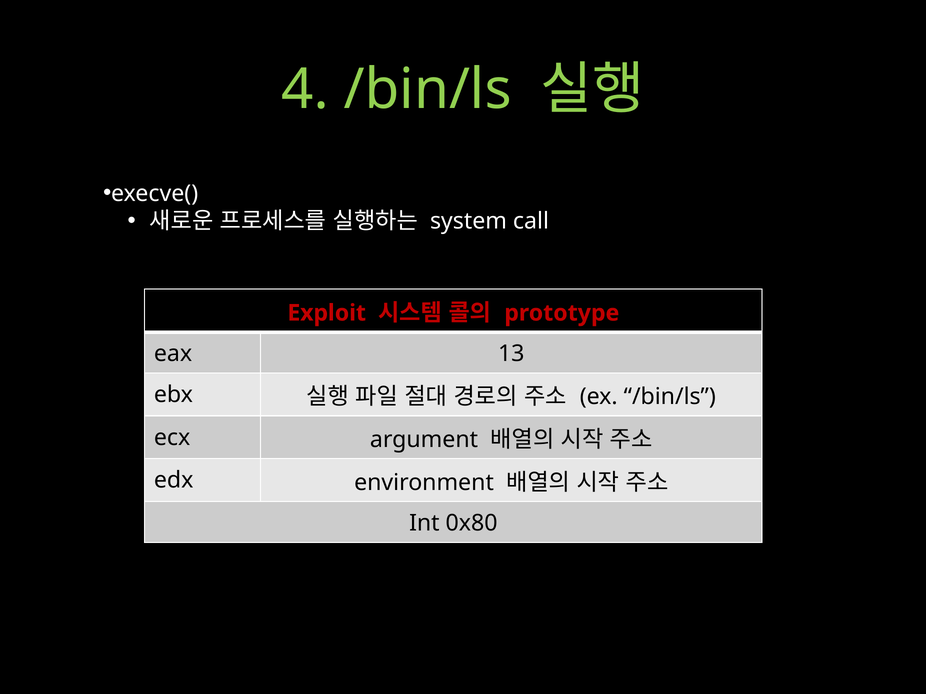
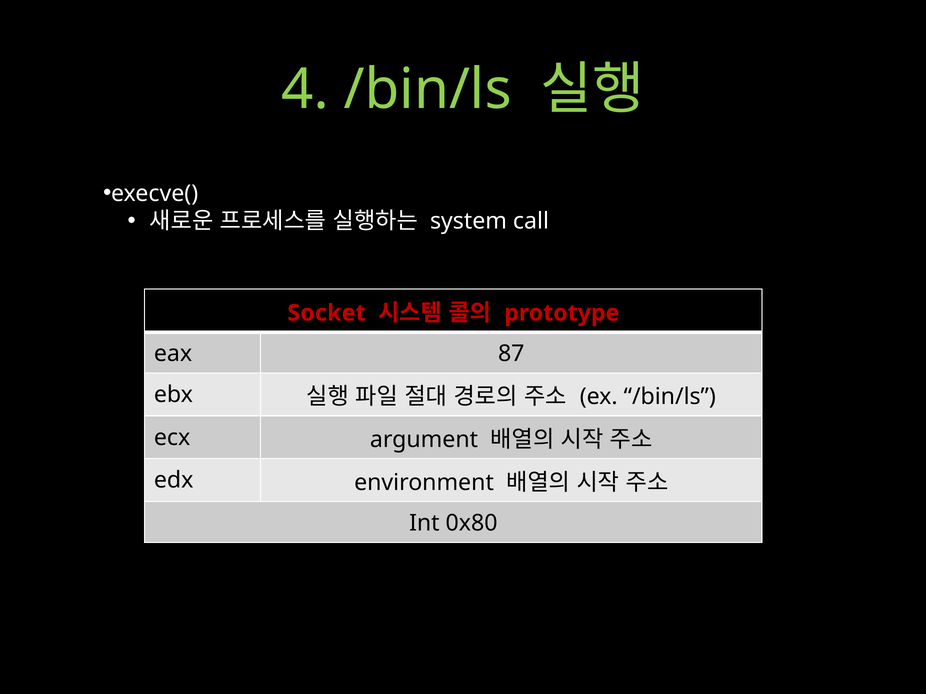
Exploit: Exploit -> Socket
13: 13 -> 87
